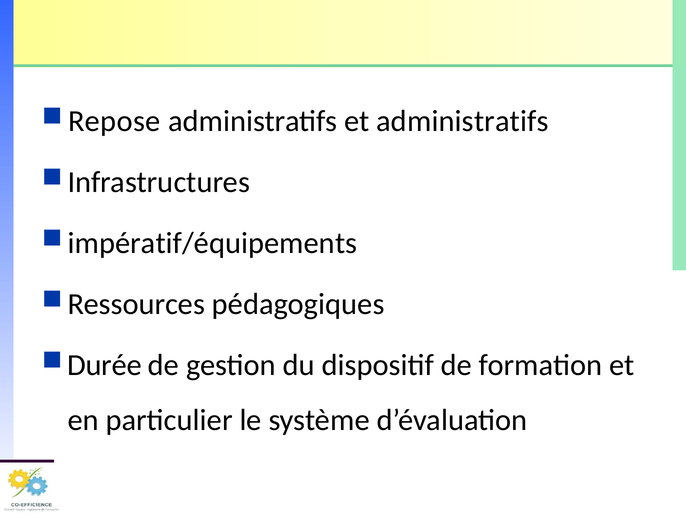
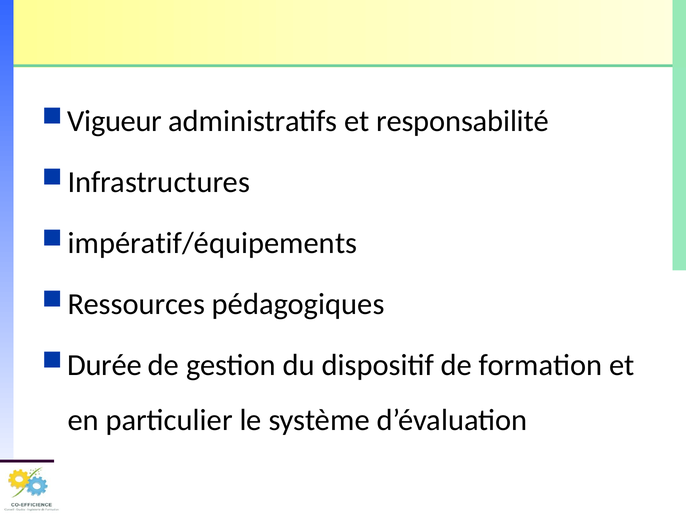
Repose: Repose -> Vigueur
et administratifs: administratifs -> responsabilité
